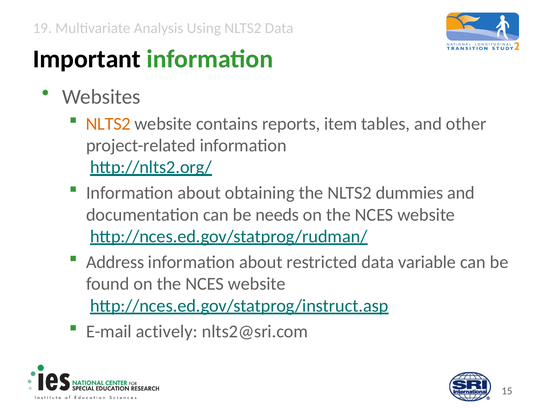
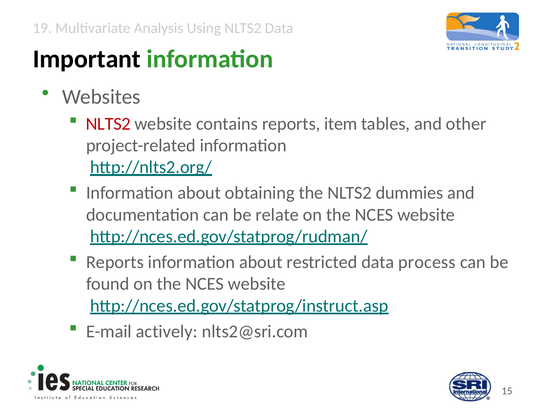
NLTS2 at (108, 124) colour: orange -> red
needs: needs -> relate
Address at (115, 263): Address -> Reports
variable: variable -> process
